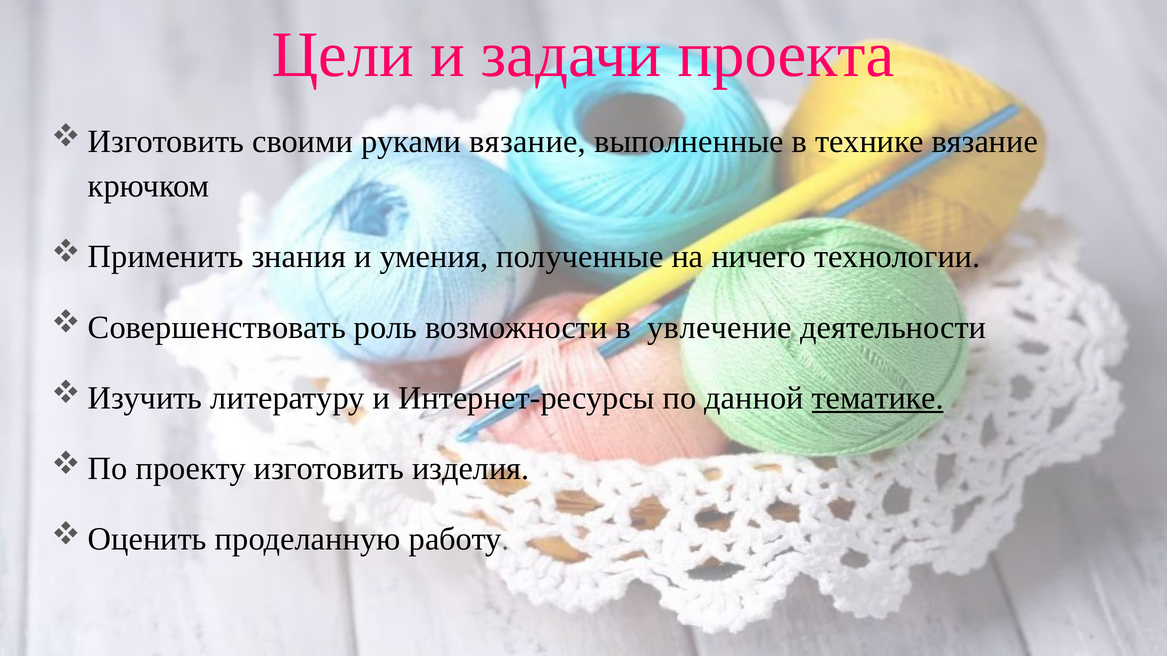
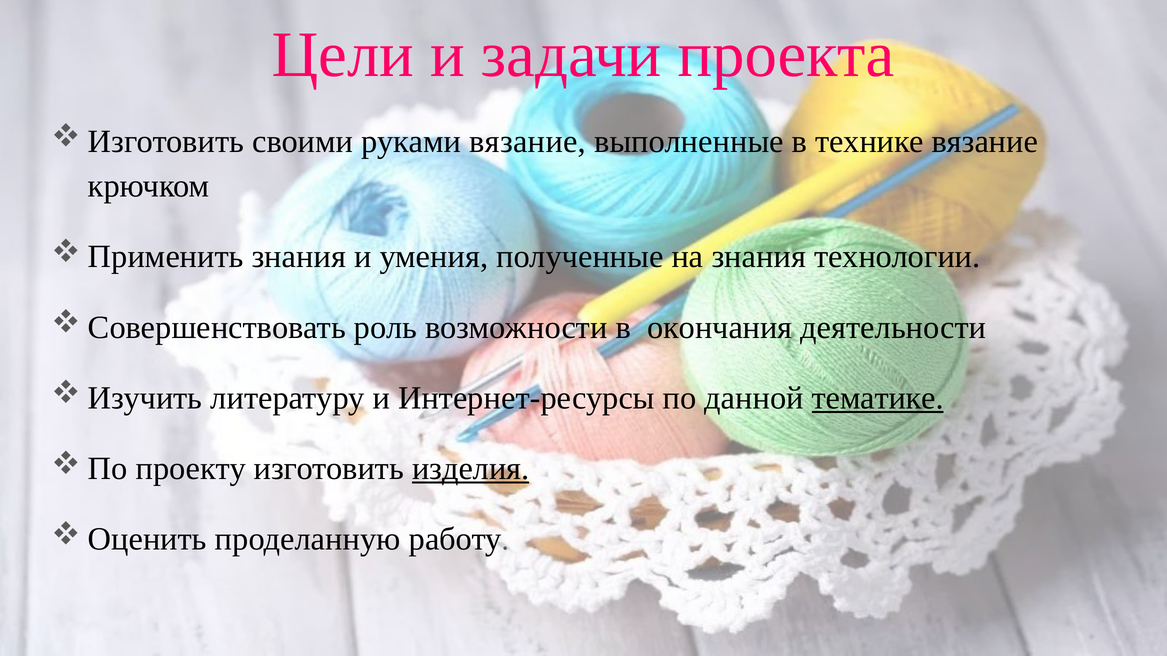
на ничего: ничего -> знания
увлечение: увлечение -> окончания
изделия underline: none -> present
